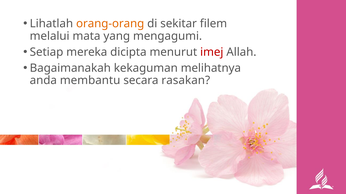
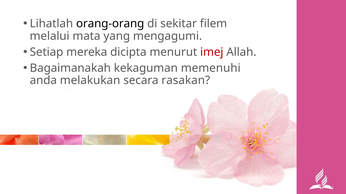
orang-orang colour: orange -> black
melihatnya: melihatnya -> memenuhi
membantu: membantu -> melakukan
